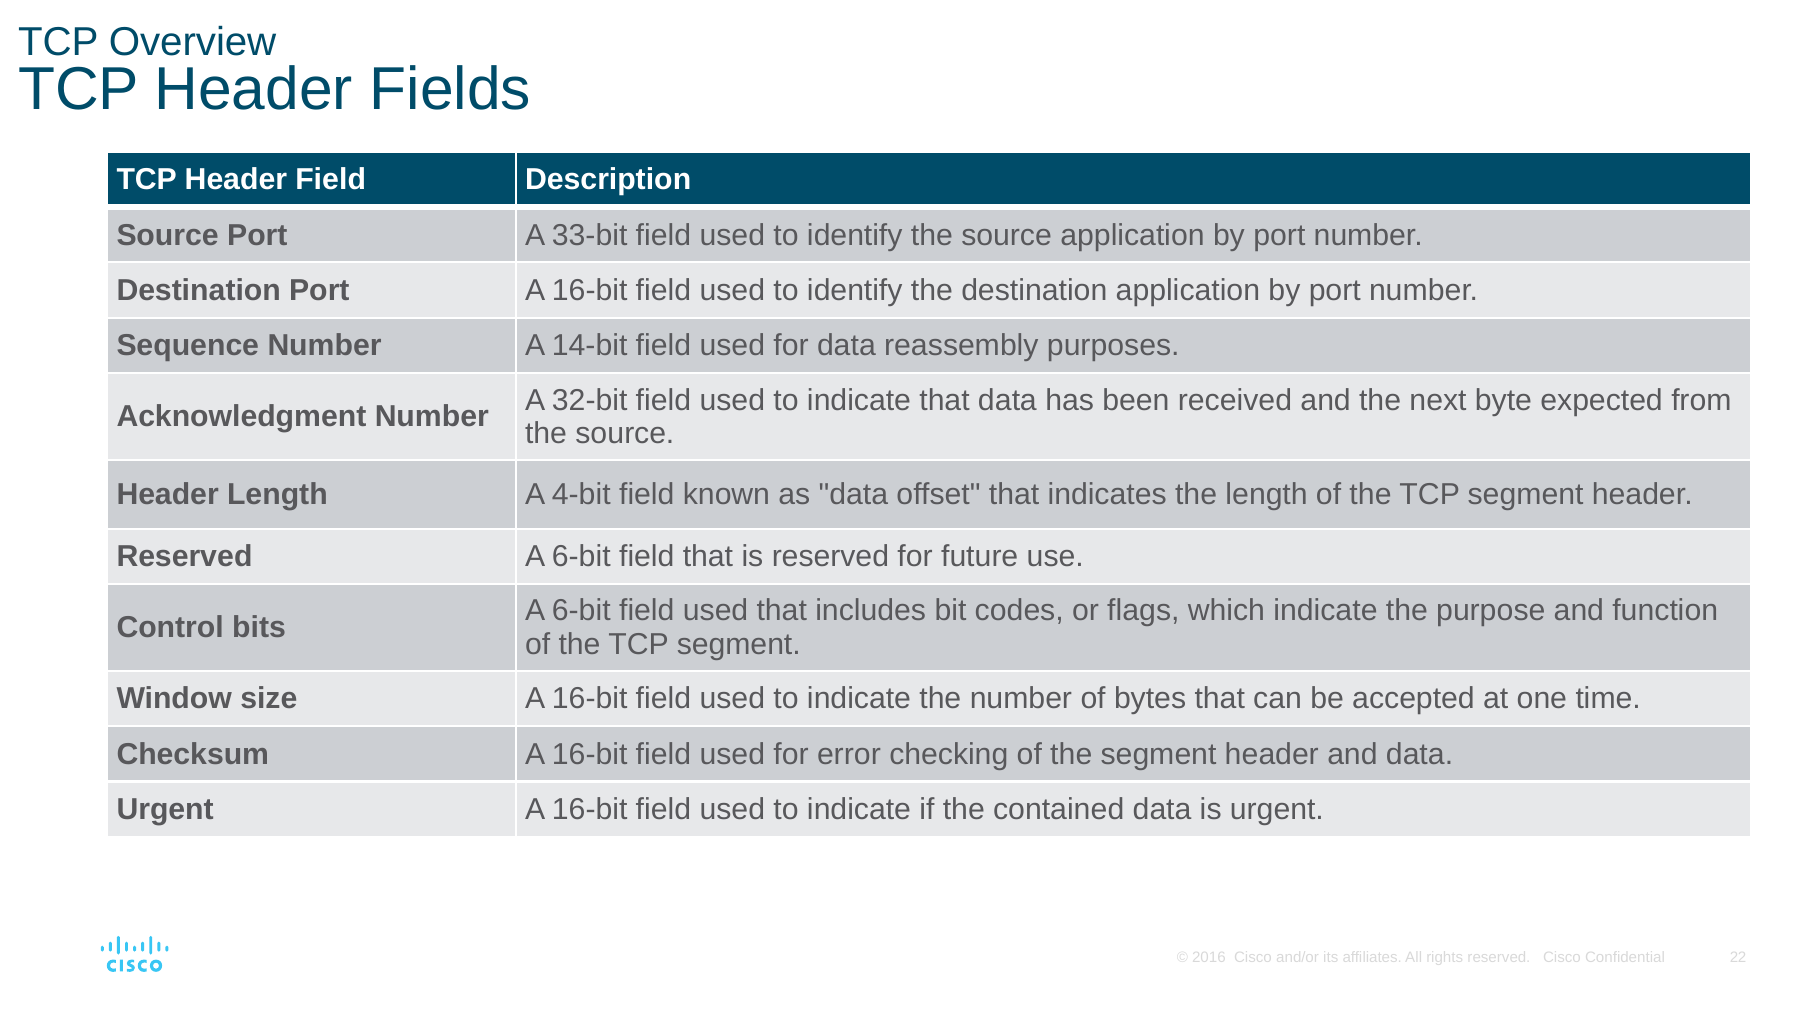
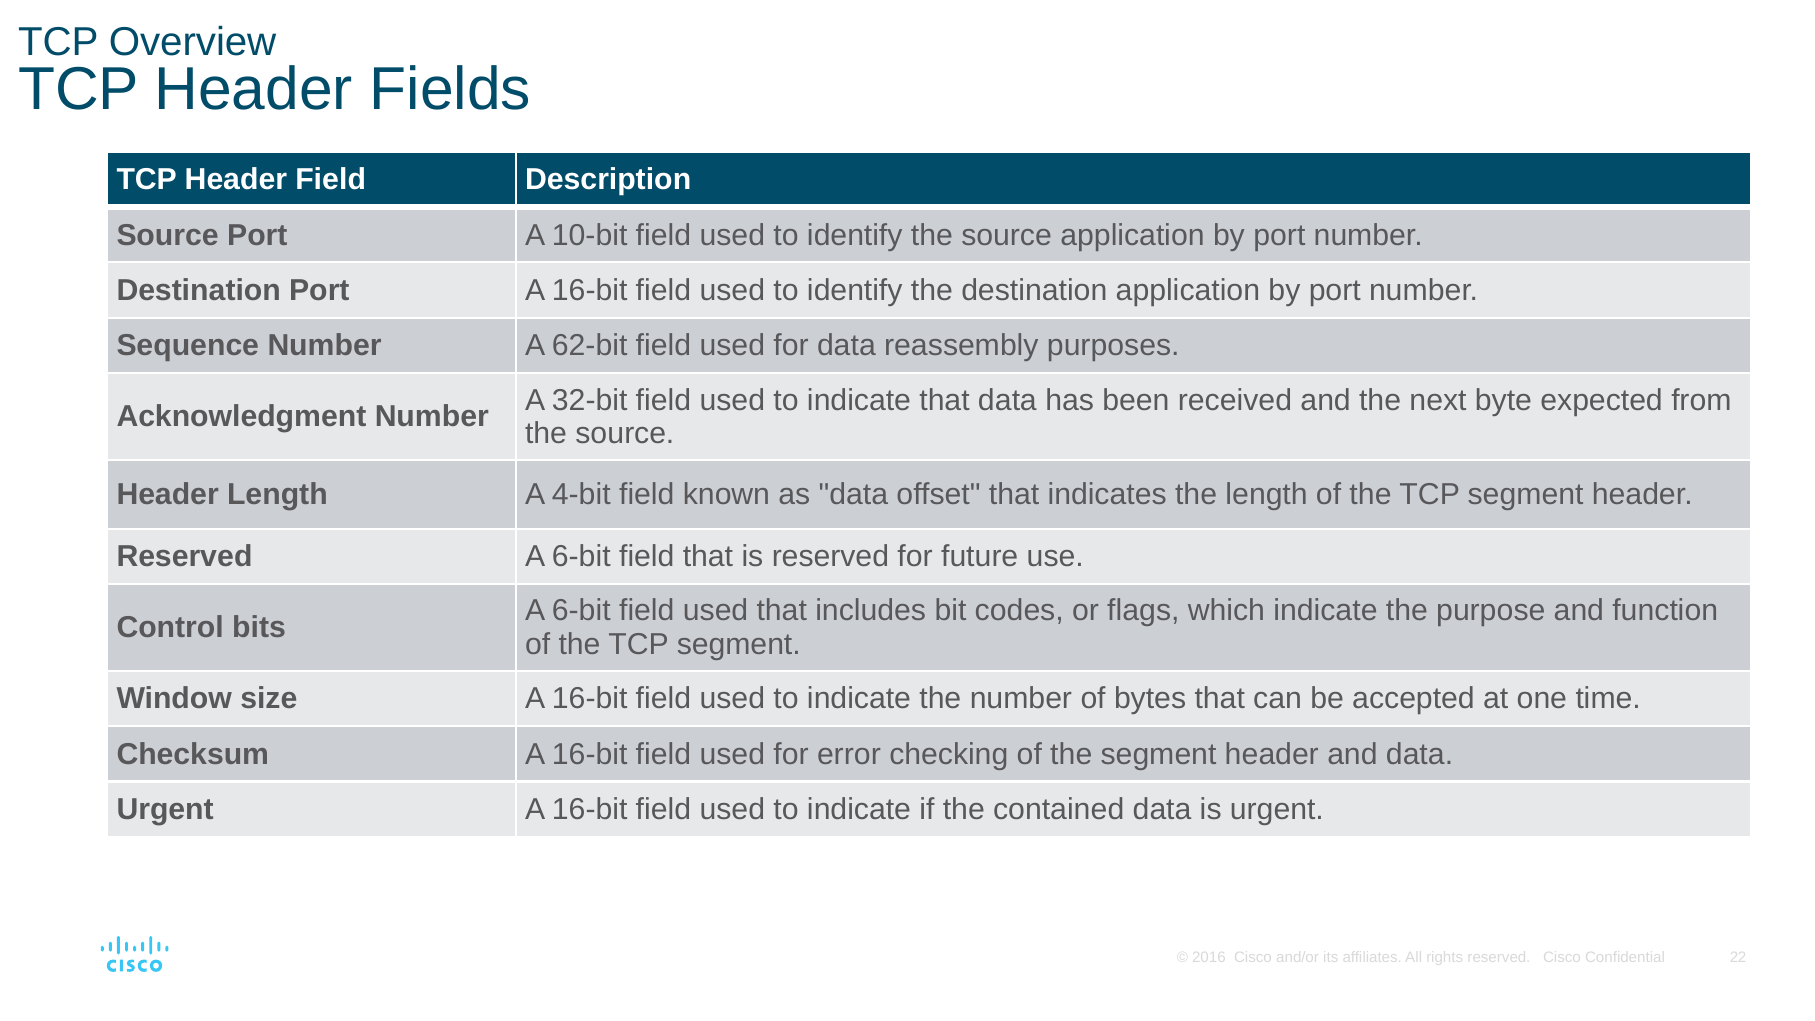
33-bit: 33-bit -> 10-bit
14-bit: 14-bit -> 62-bit
